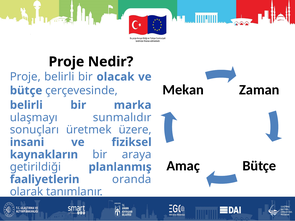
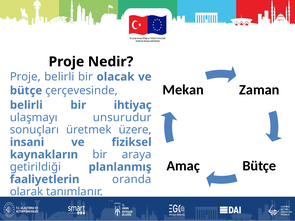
marka: marka -> ihtiyaç
sunmalıdır: sunmalıdır -> unsurudur
